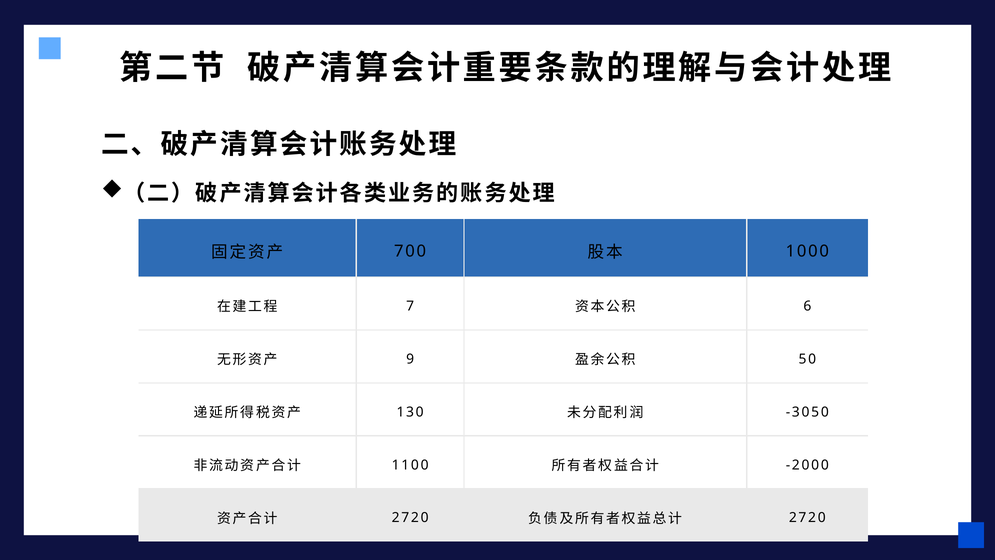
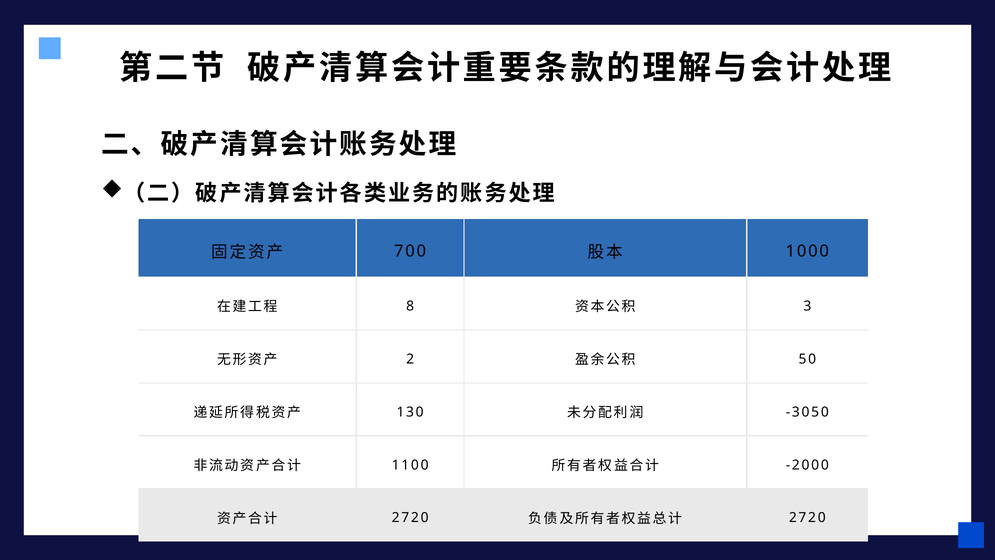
7: 7 -> 8
6: 6 -> 3
9: 9 -> 2
